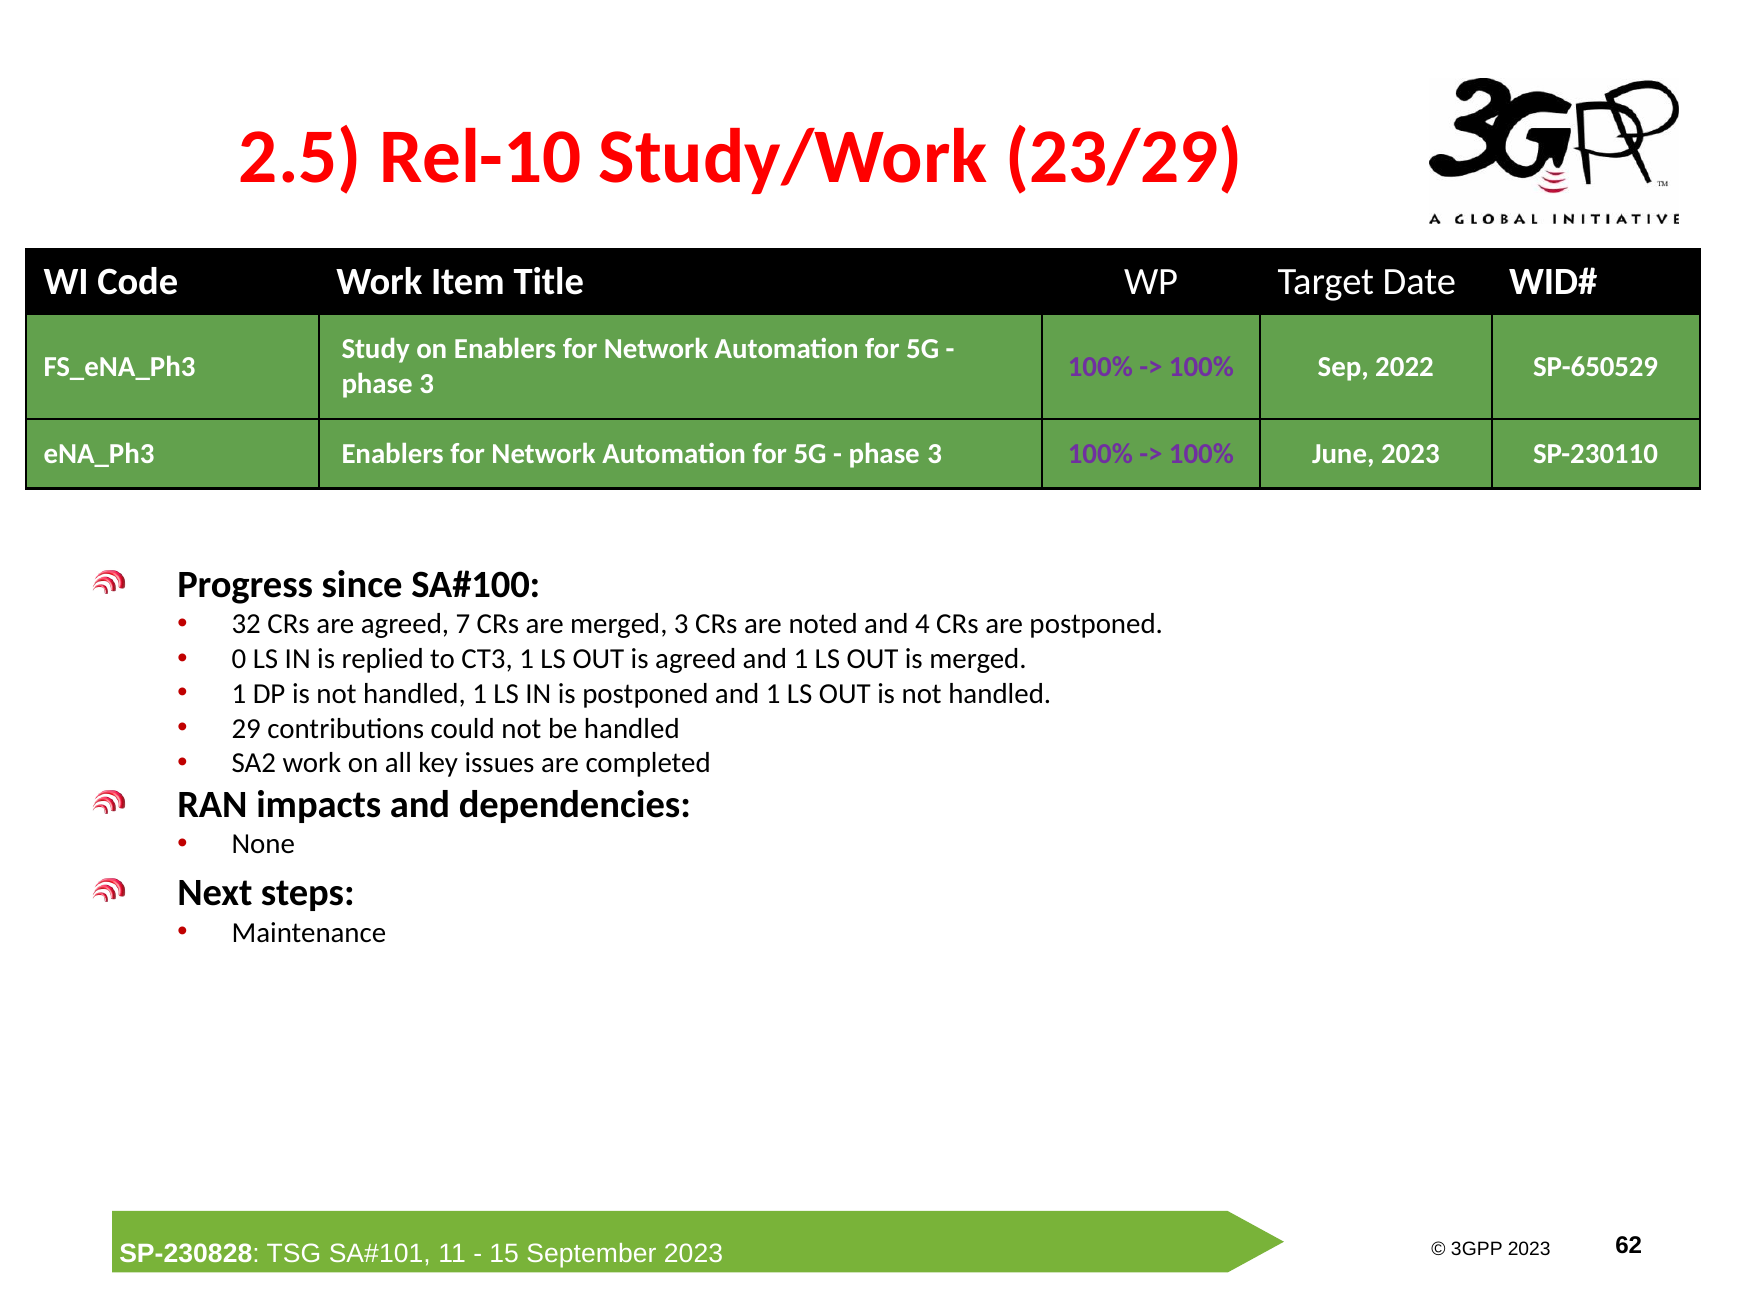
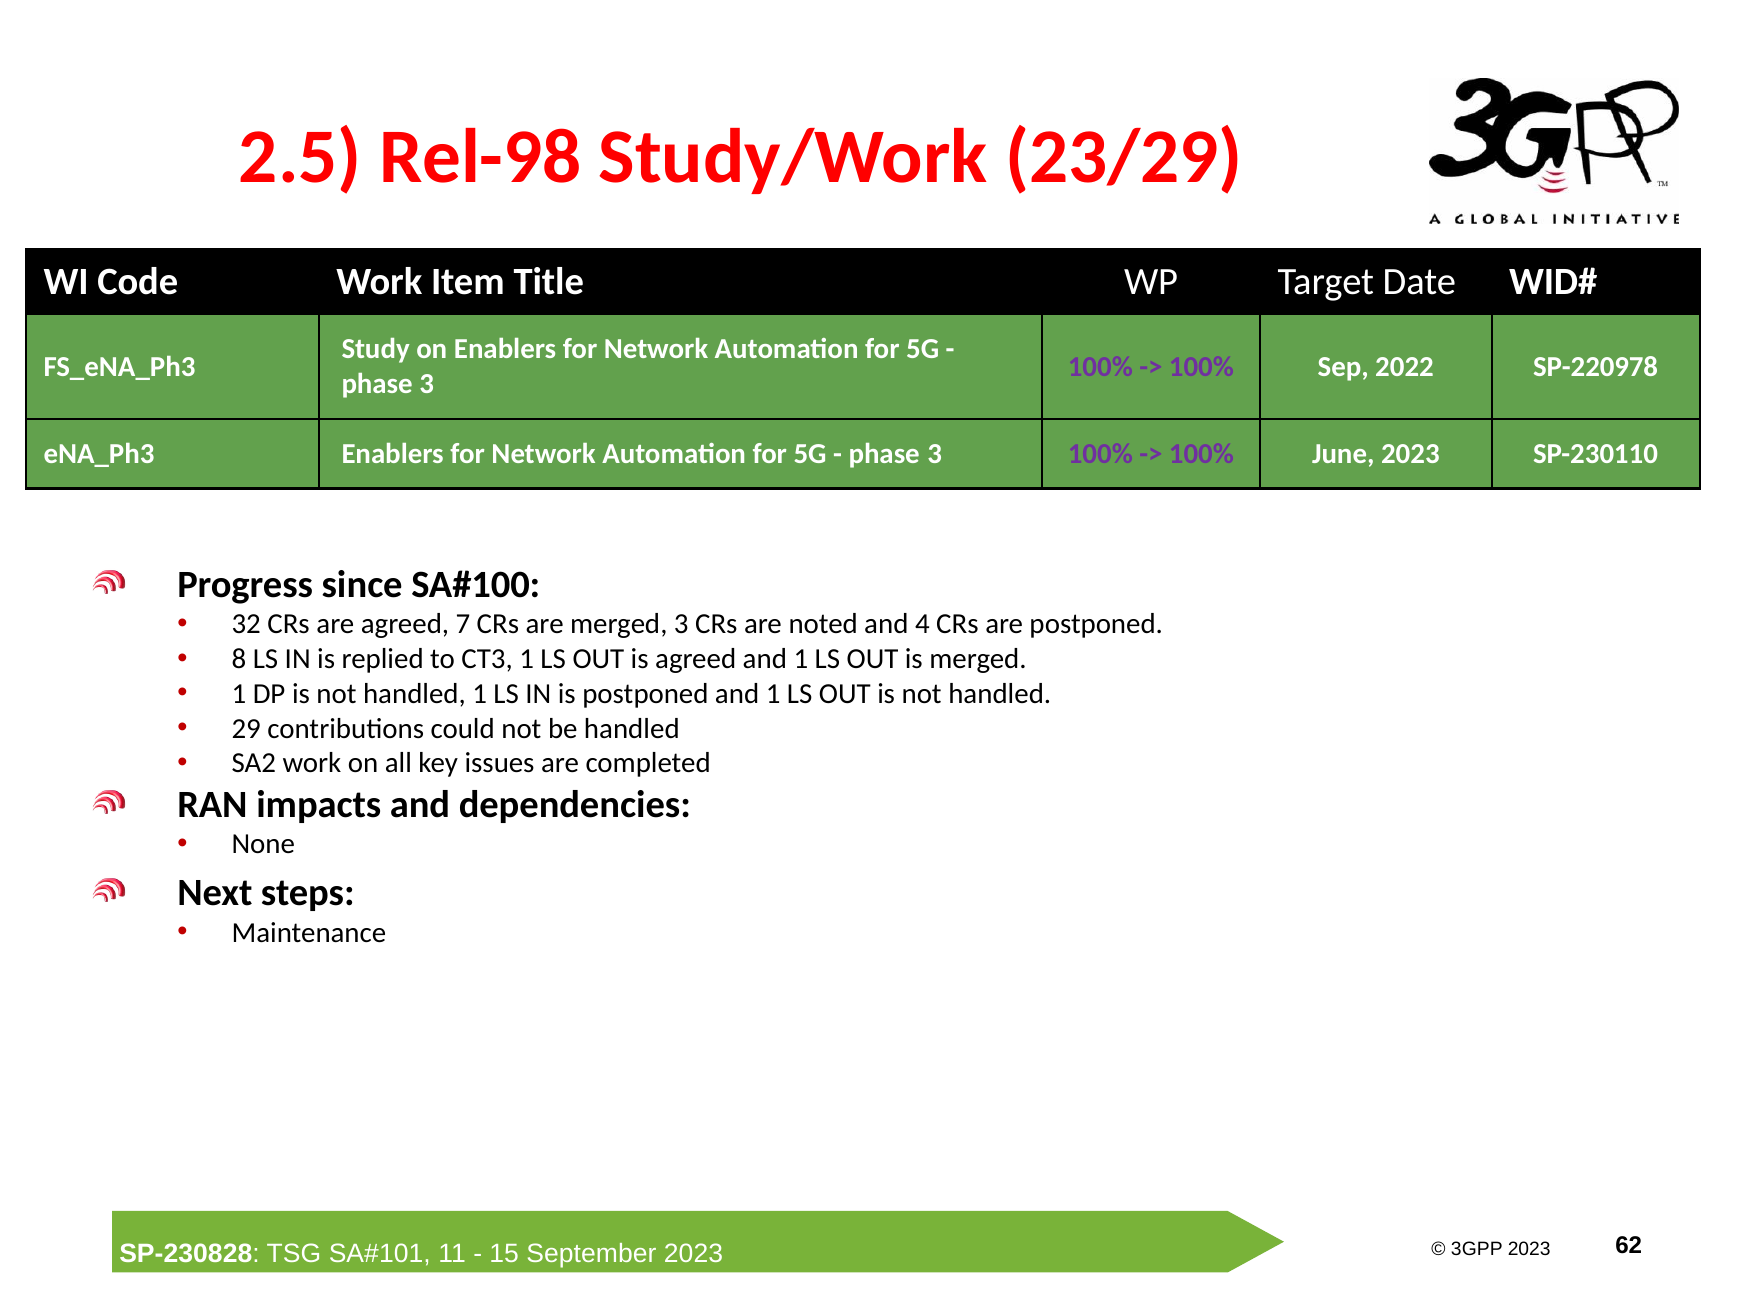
Rel-10: Rel-10 -> Rel-98
SP-650529: SP-650529 -> SP-220978
0: 0 -> 8
